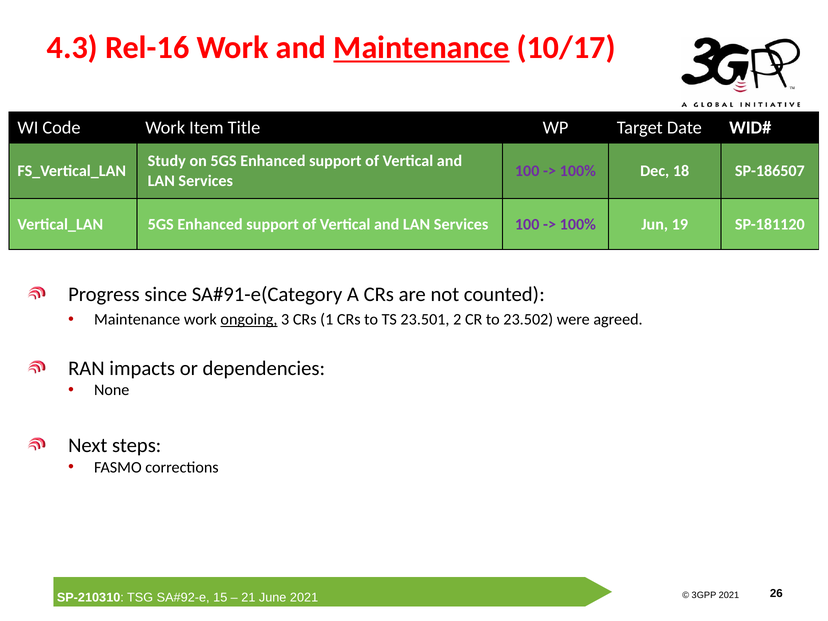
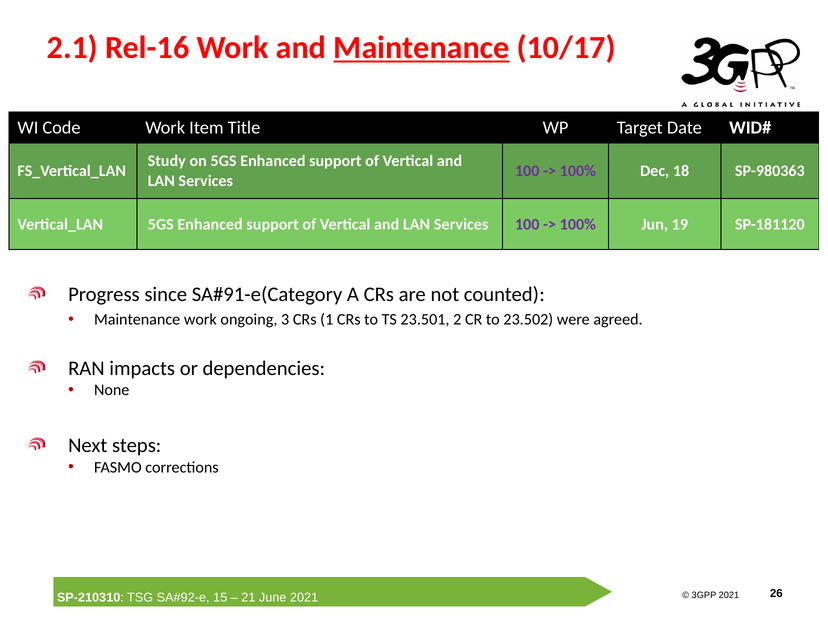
4.3: 4.3 -> 2.1
SP-186507: SP-186507 -> SP-980363
ongoing underline: present -> none
